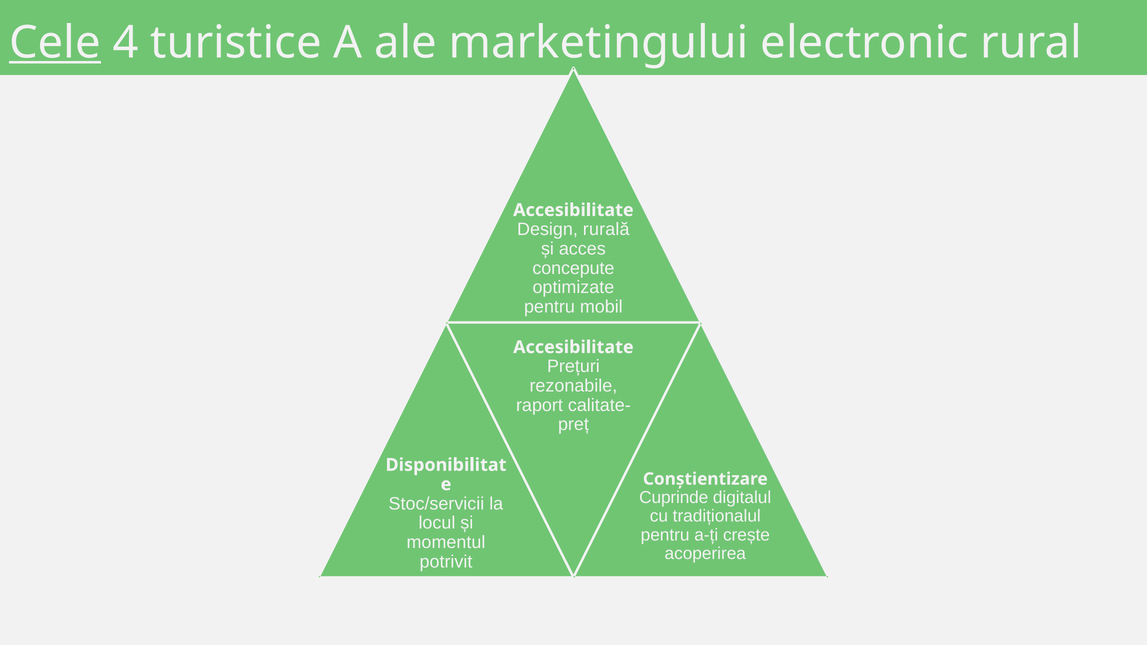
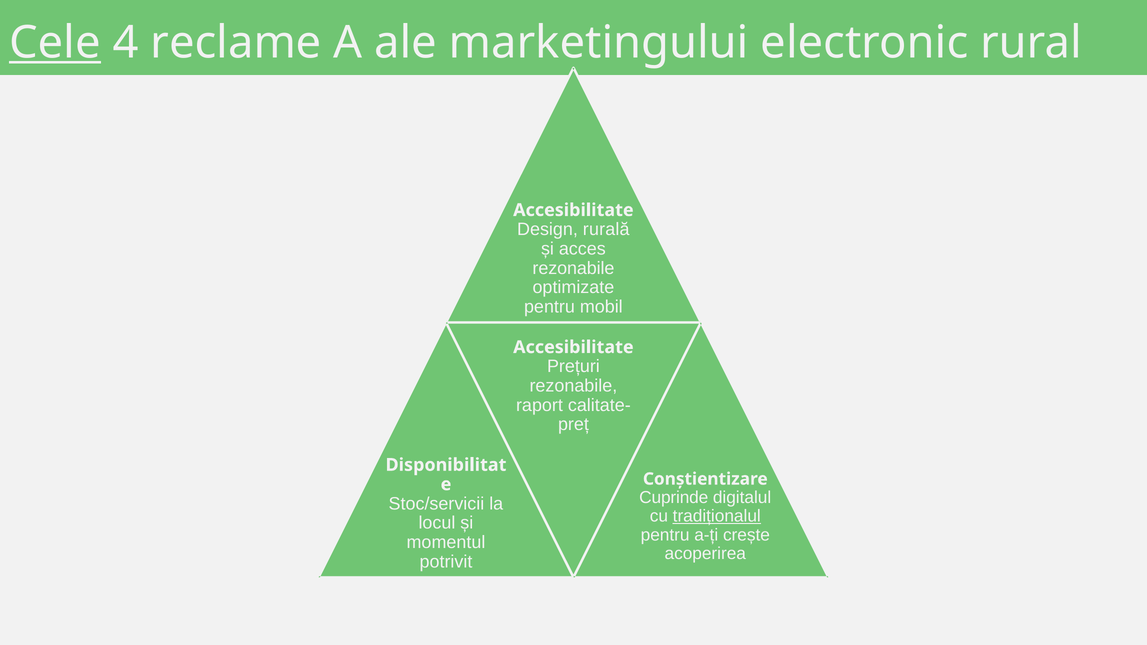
turistice: turistice -> reclame
concepute at (573, 268): concepute -> rezonabile
tradiționalul underline: none -> present
